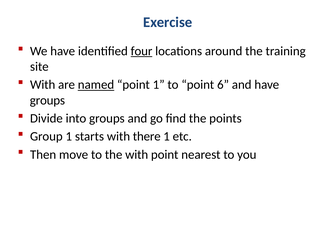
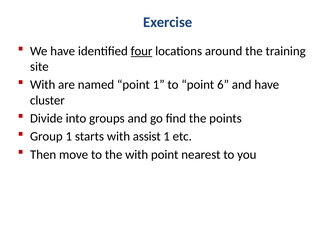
named underline: present -> none
groups at (47, 100): groups -> cluster
there: there -> assist
